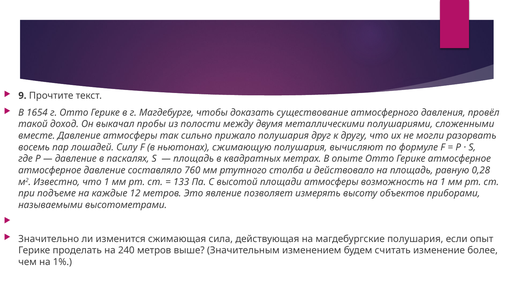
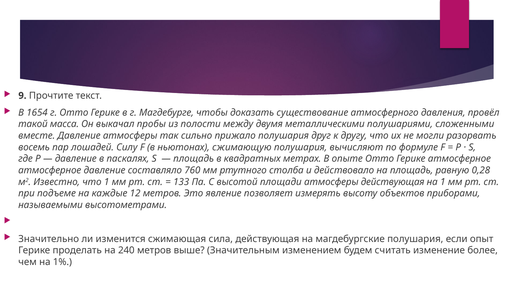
доход: доход -> масса
атмосферы возможность: возможность -> действующая
